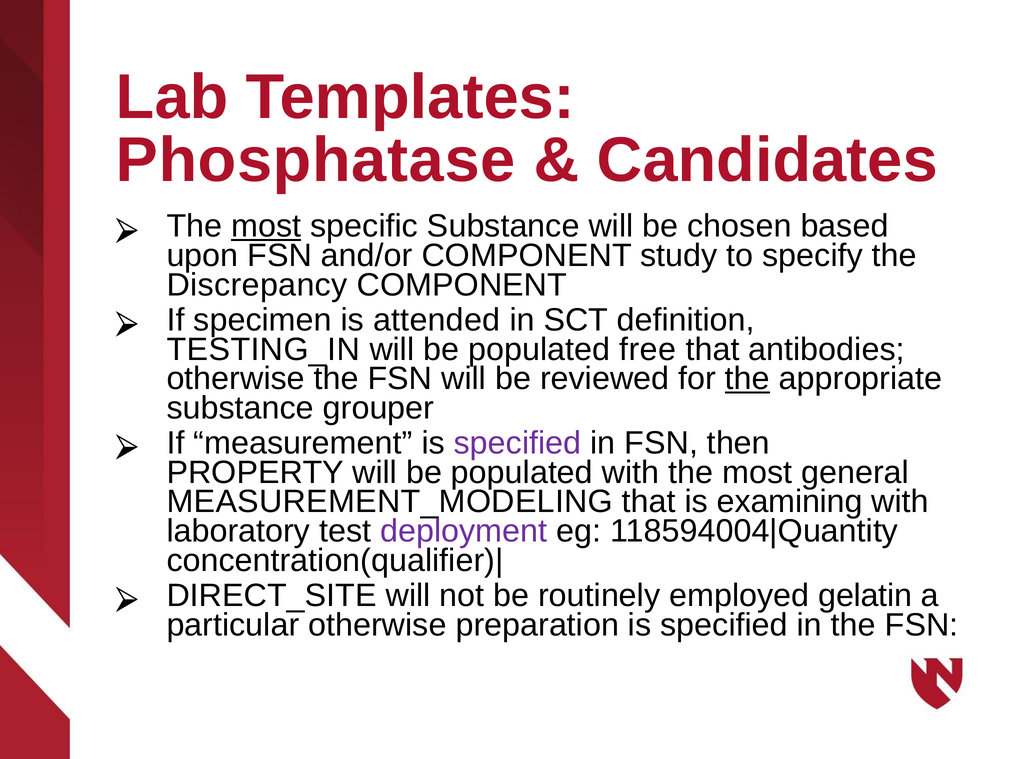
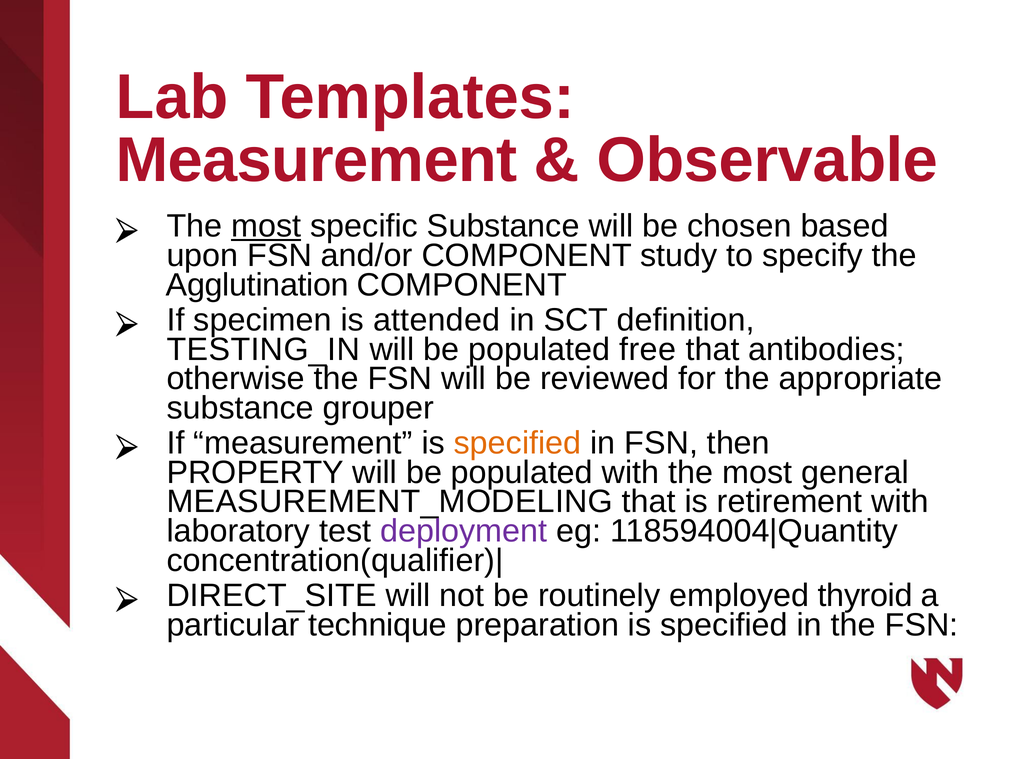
Phosphatase at (316, 161): Phosphatase -> Measurement
Candidates: Candidates -> Observable
Discrepancy: Discrepancy -> Agglutination
the at (747, 379) underline: present -> none
specified at (518, 443) colour: purple -> orange
examining: examining -> retirement
gelatin: gelatin -> thyroid
particular otherwise: otherwise -> technique
